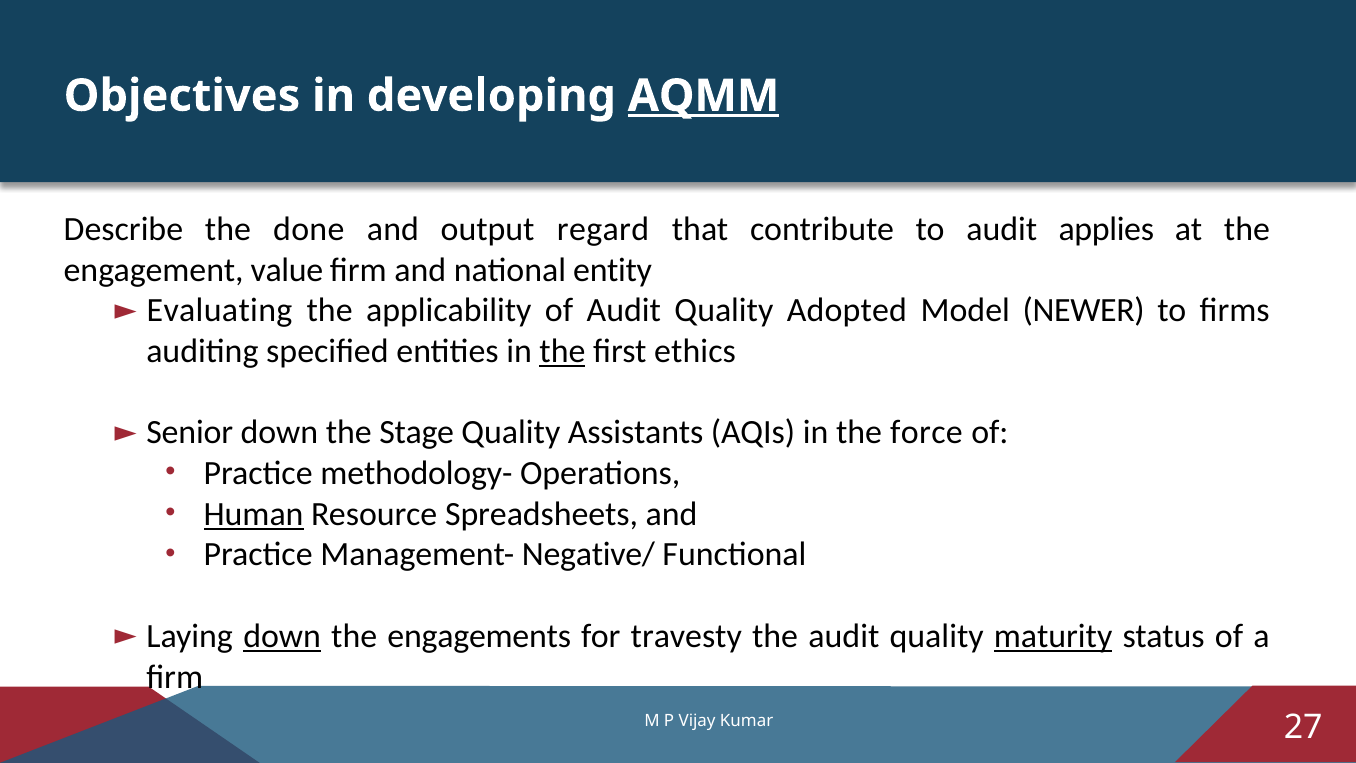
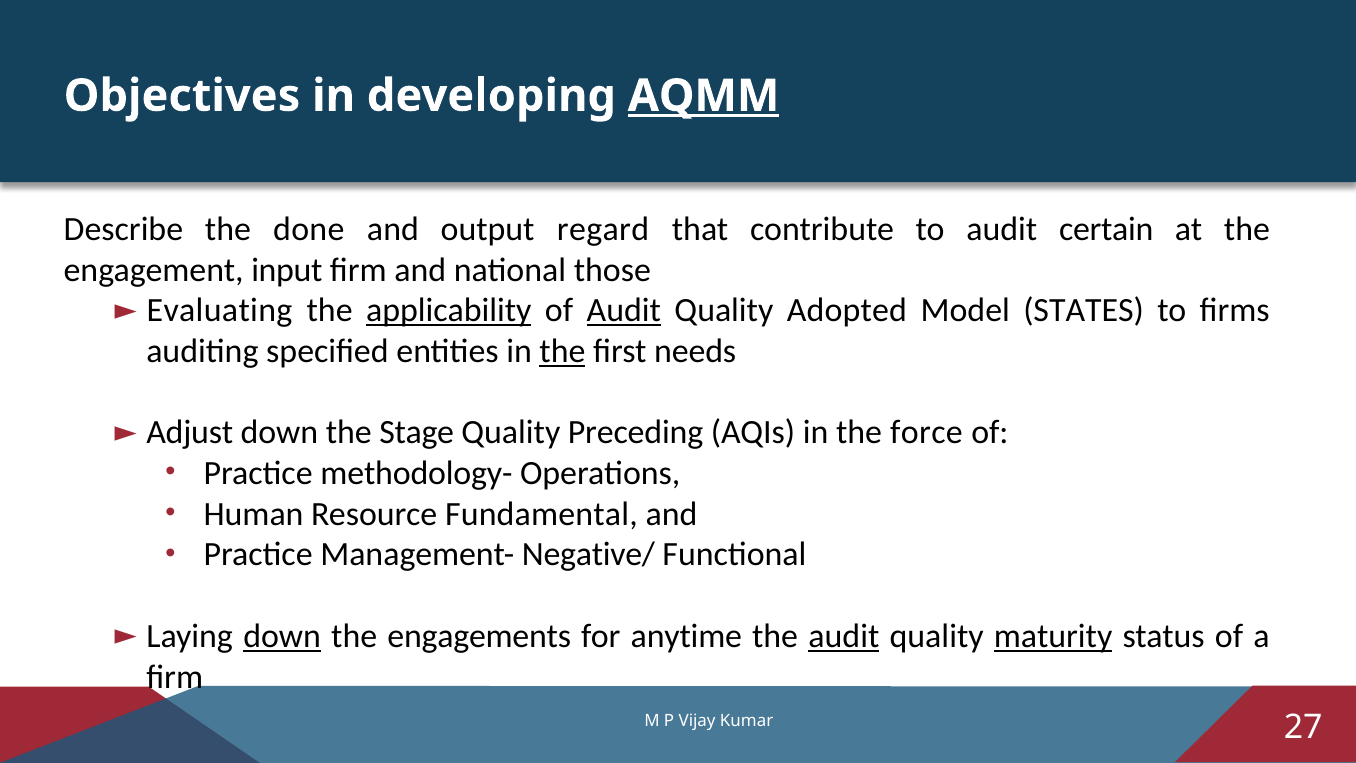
applies: applies -> certain
value: value -> input
entity: entity -> those
applicability underline: none -> present
Audit at (624, 311) underline: none -> present
NEWER: NEWER -> STATES
ethics: ethics -> needs
Senior: Senior -> Adjust
Assistants: Assistants -> Preceding
Human underline: present -> none
Spreadsheets: Spreadsheets -> Fundamental
travesty: travesty -> anytime
audit at (844, 636) underline: none -> present
